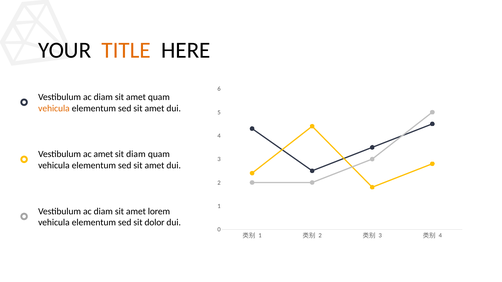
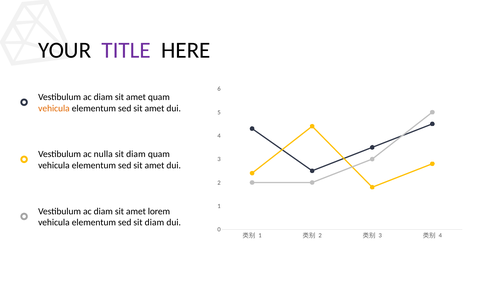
TITLE colour: orange -> purple
ac amet: amet -> nulla
sed sit dolor: dolor -> diam
